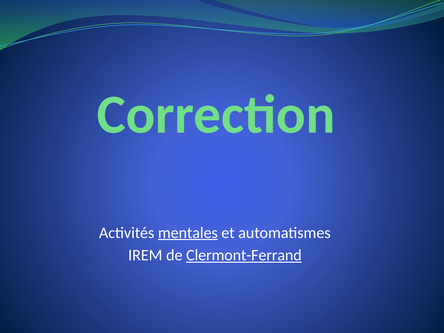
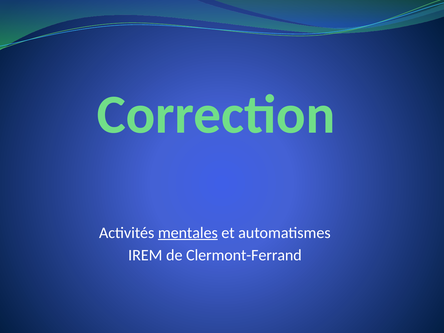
Clermont-Ferrand underline: present -> none
